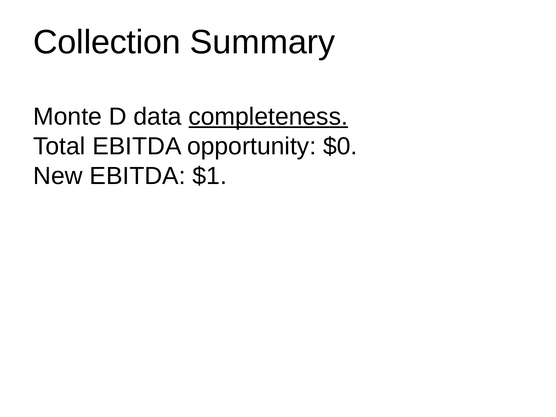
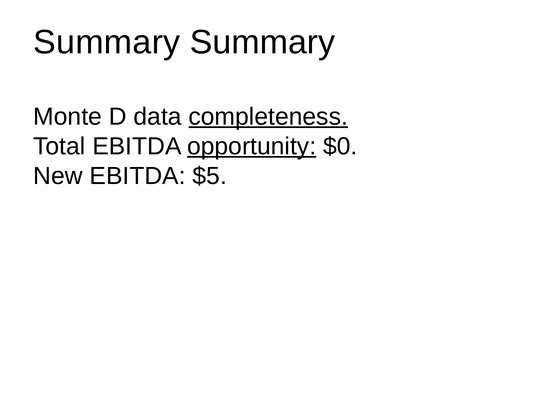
Collection at (107, 42): Collection -> Summary
opportunity underline: none -> present
$1: $1 -> $5
